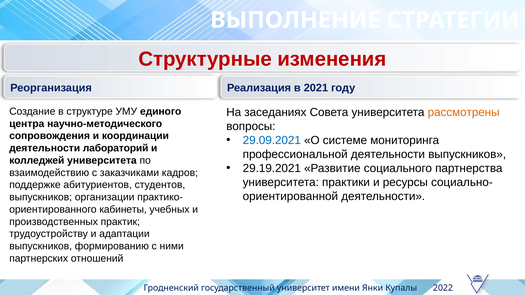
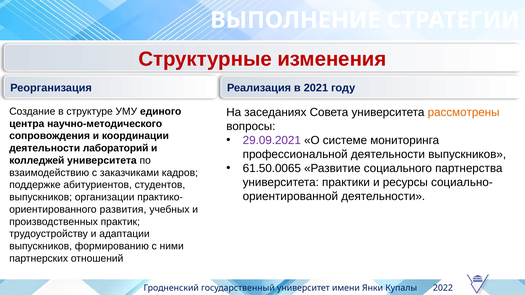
29.09.2021 colour: blue -> purple
29.19.2021: 29.19.2021 -> 61.50.0065
кабинеты: кабинеты -> развития
